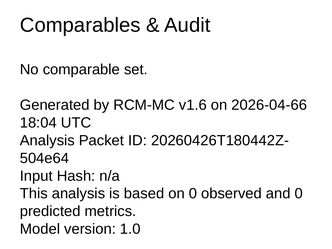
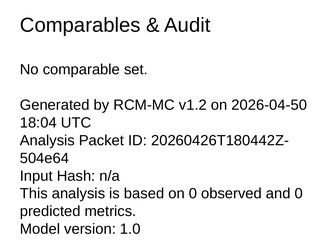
v1.6: v1.6 -> v1.2
2026-04-66: 2026-04-66 -> 2026-04-50
